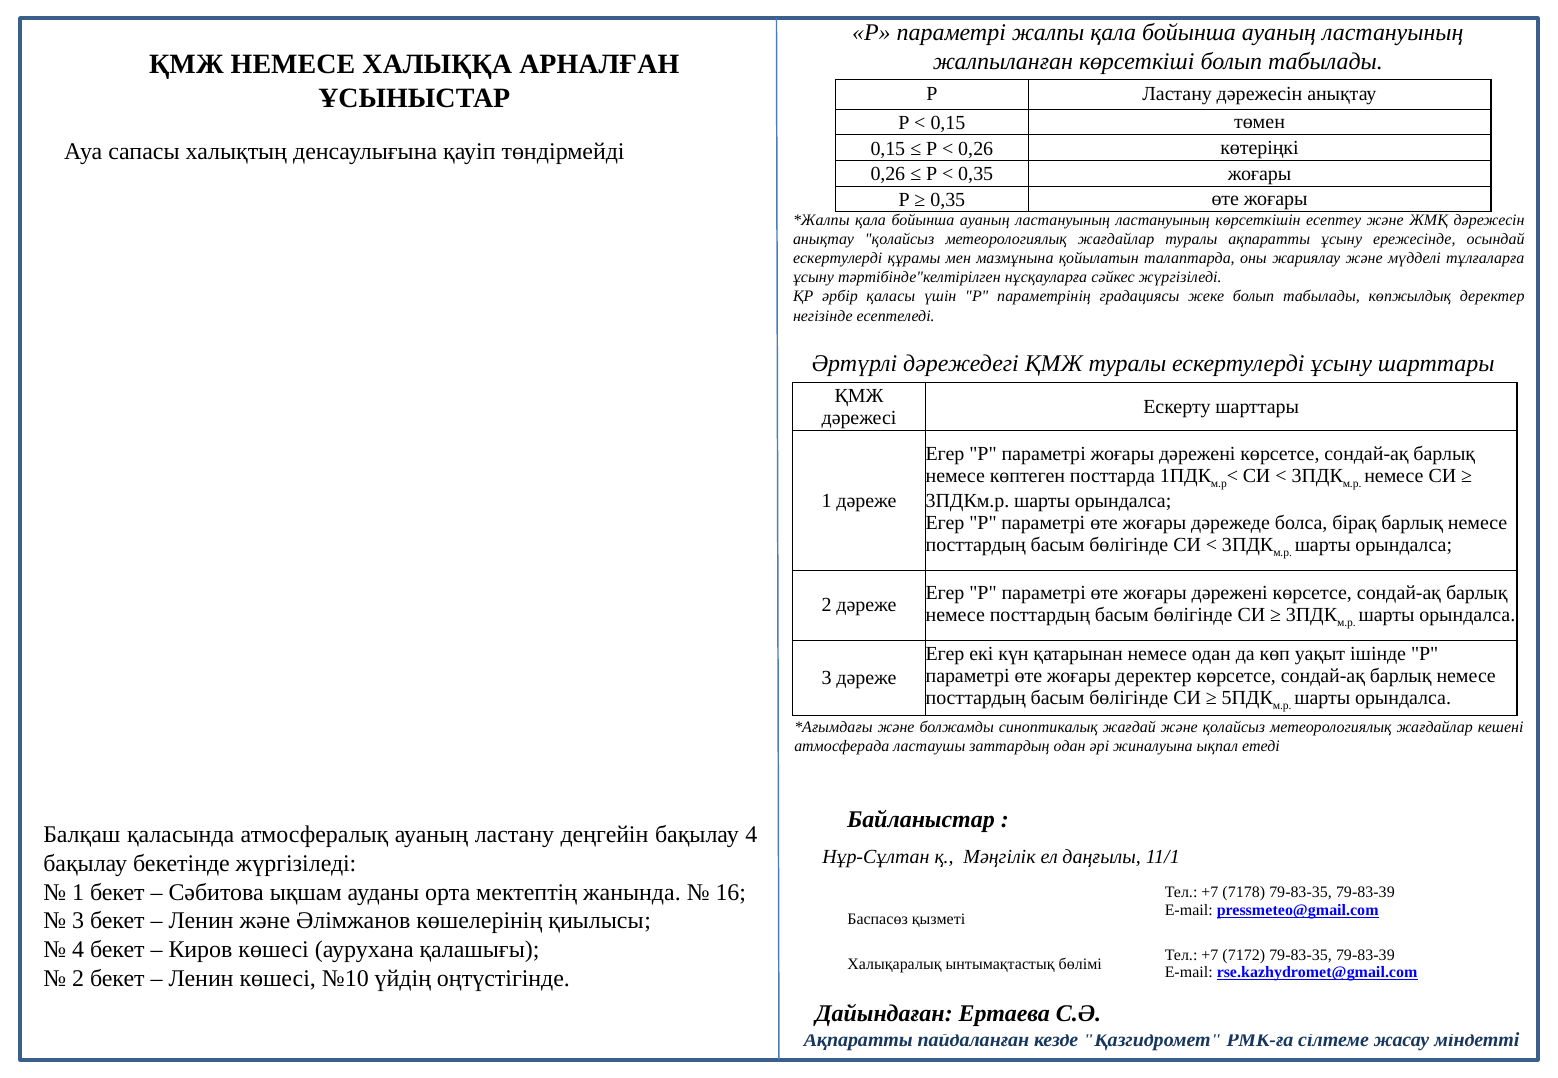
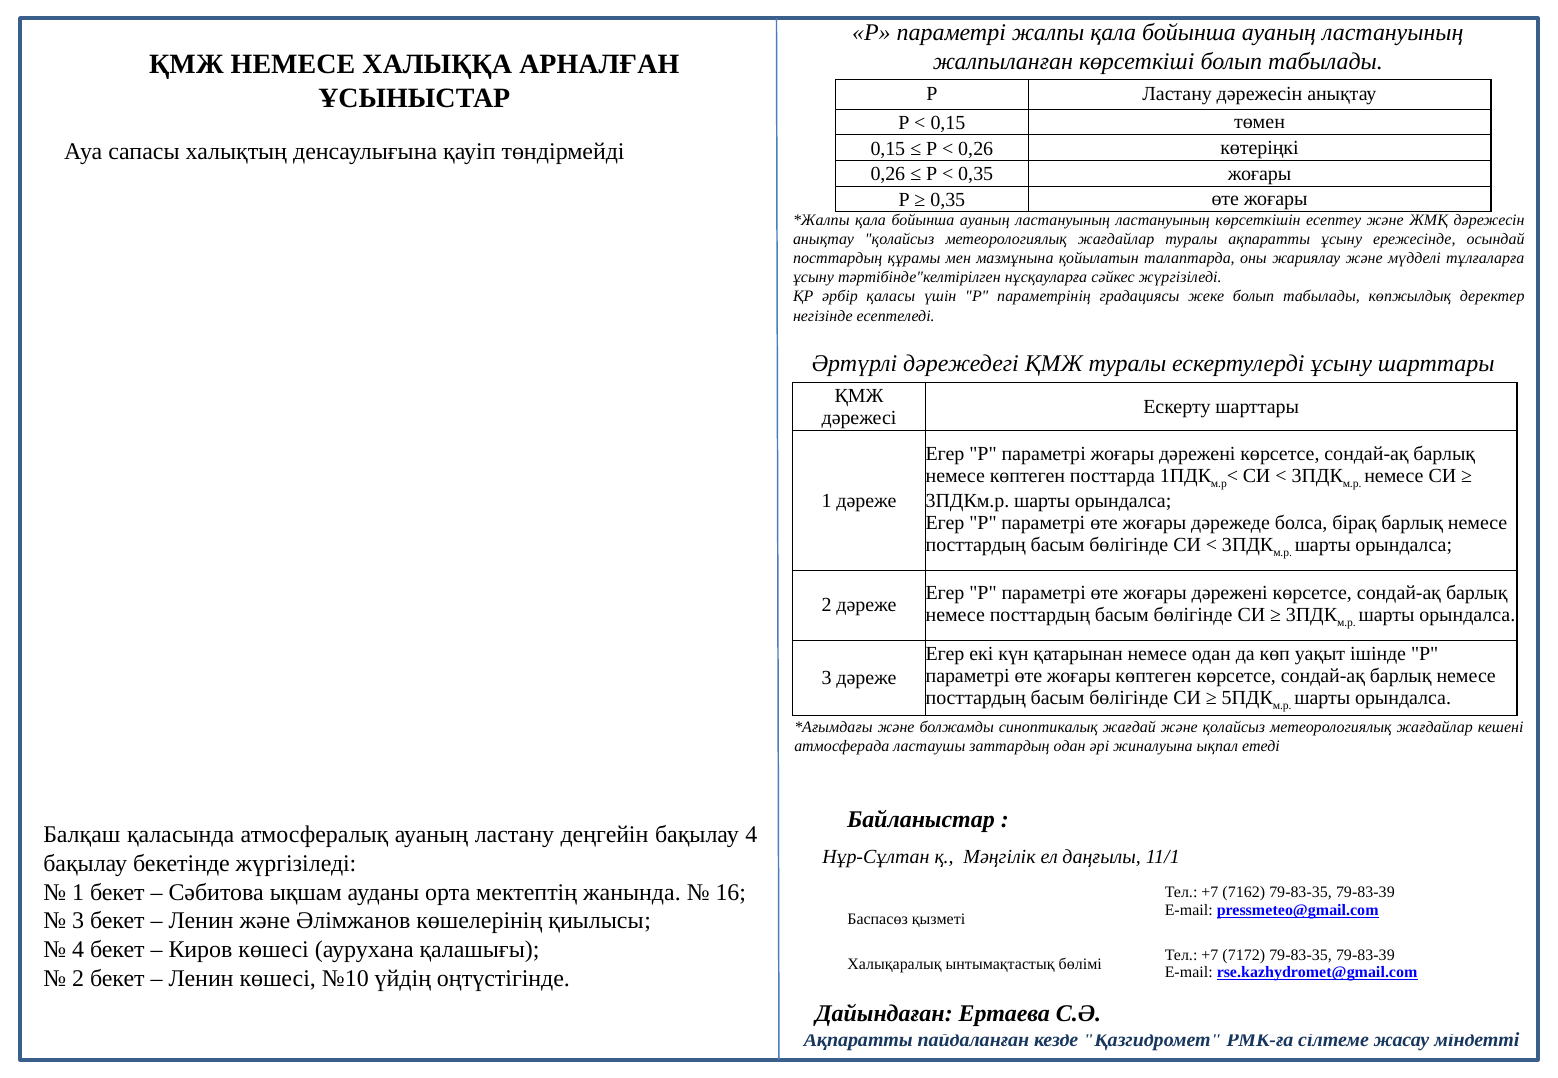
ескертулерді at (838, 259): ескертулерді -> посттардың
жоғары деректер: деректер -> көптеген
7178: 7178 -> 7162
